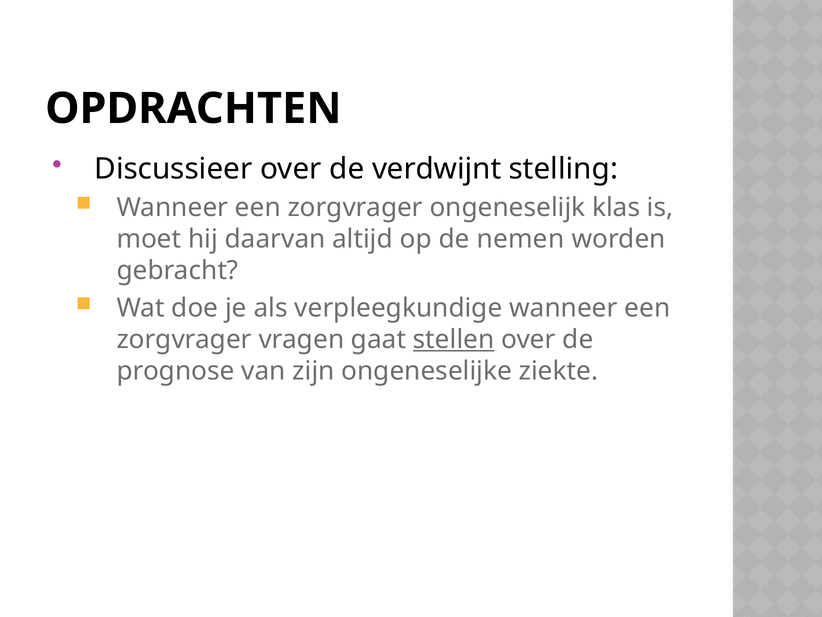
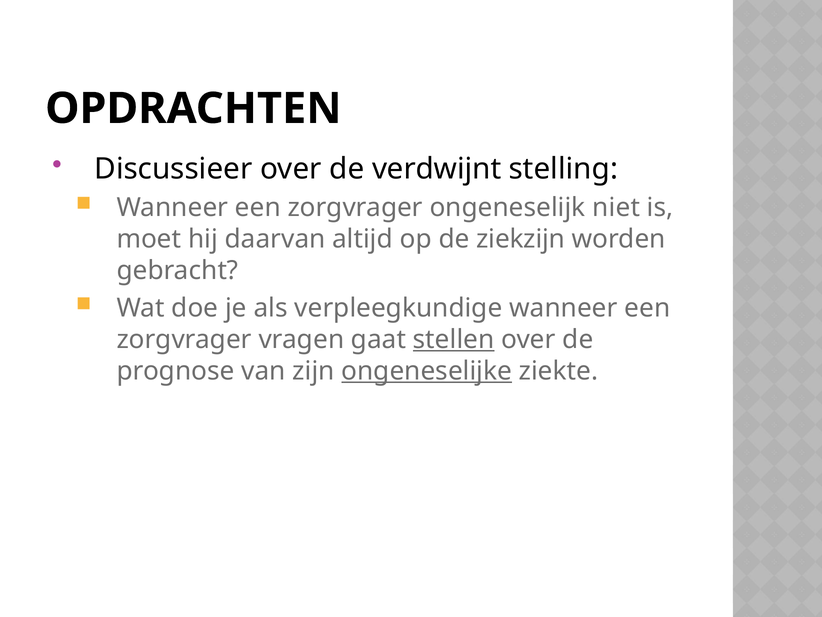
klas: klas -> niet
nemen: nemen -> ziekzijn
ongeneselijke underline: none -> present
